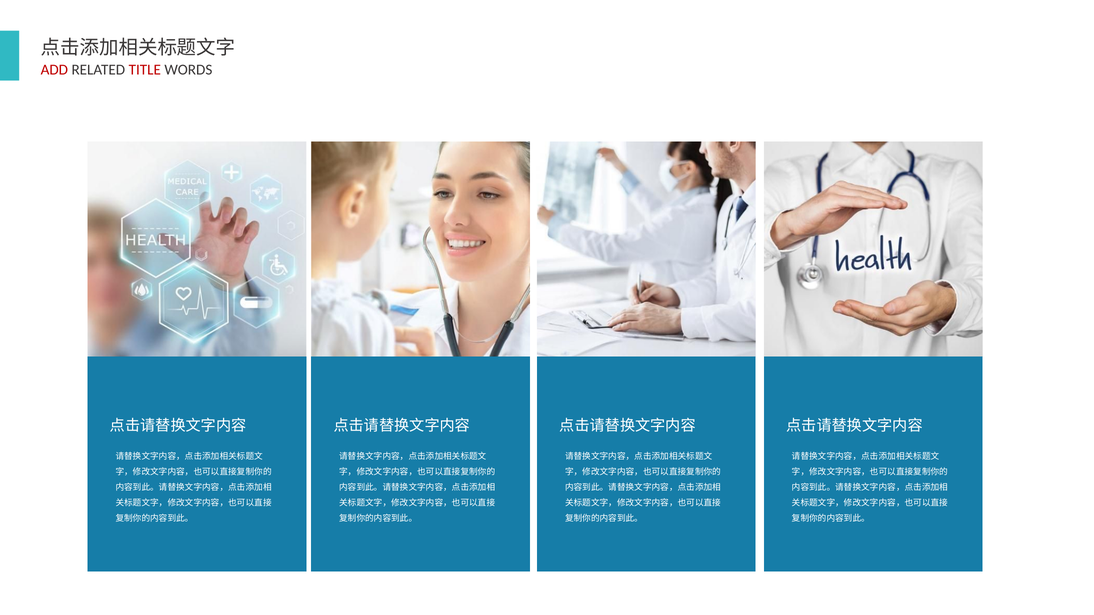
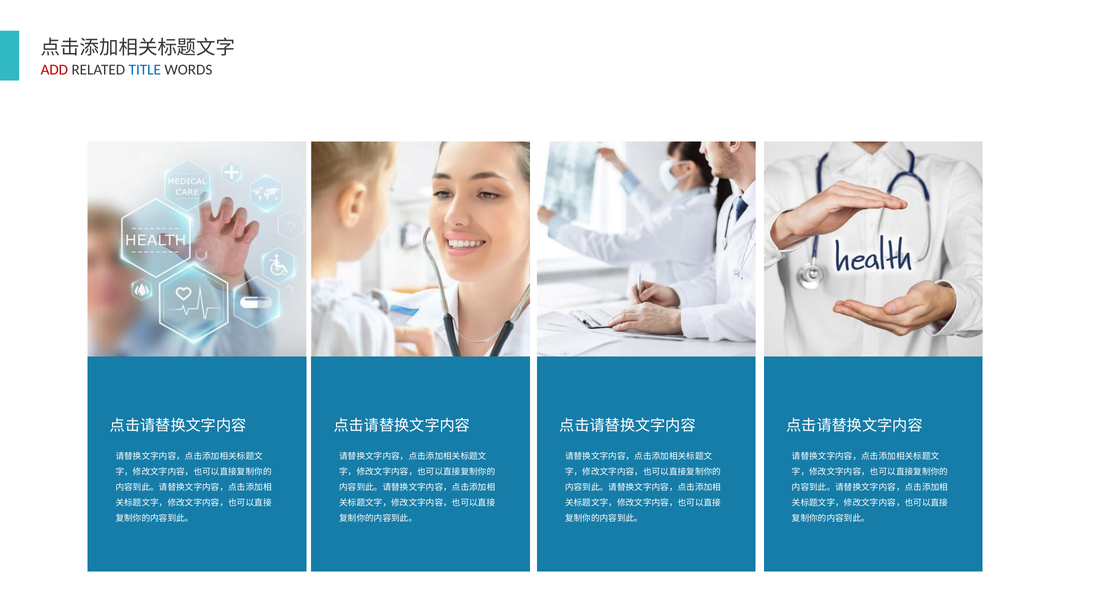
TITLE colour: red -> blue
